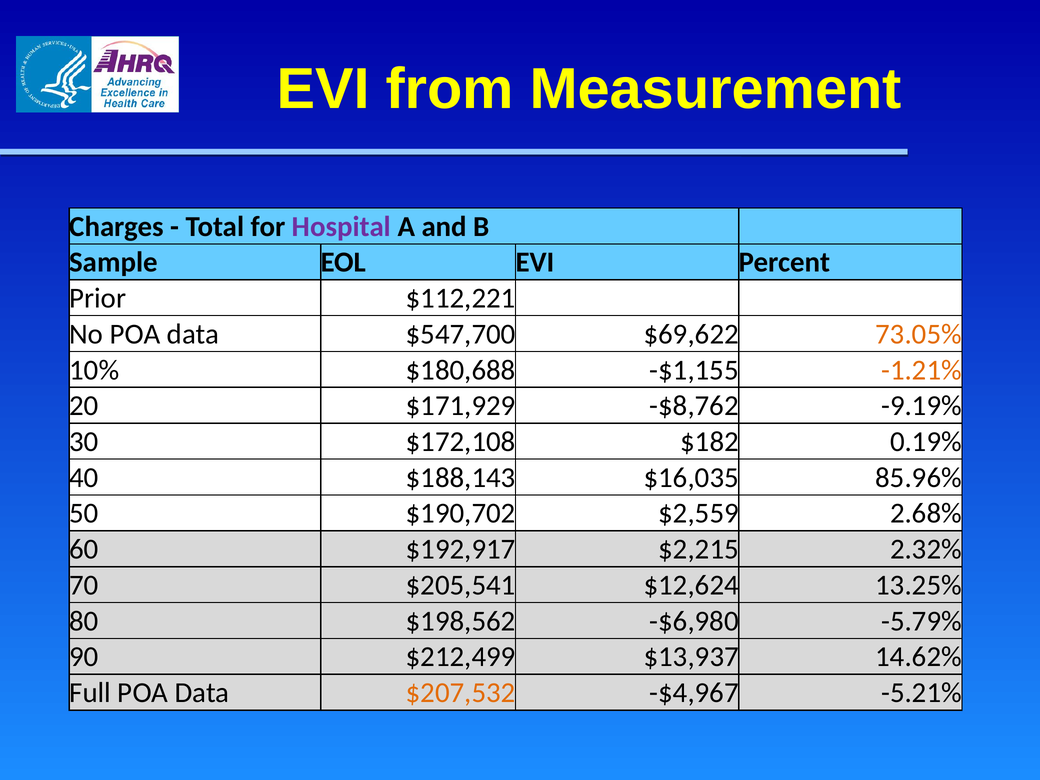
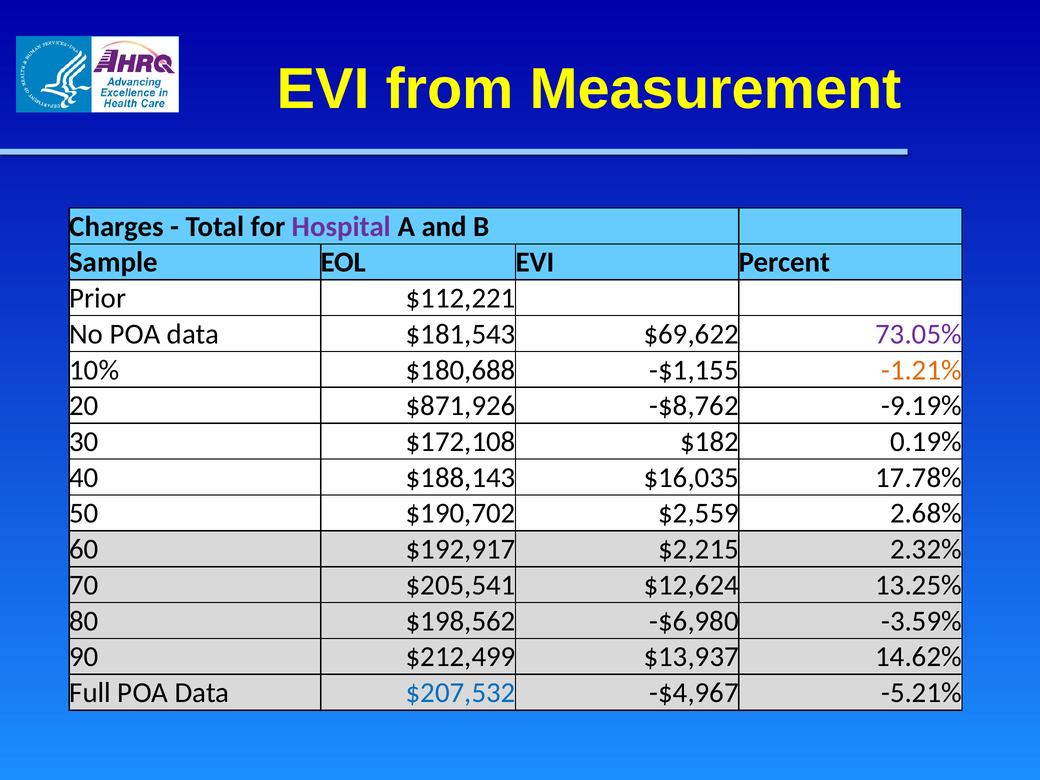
$547,700: $547,700 -> $181,543
73.05% colour: orange -> purple
$171,929: $171,929 -> $871,926
85.96%: 85.96% -> 17.78%
-5.79%: -5.79% -> -3.59%
$207,532 colour: orange -> blue
